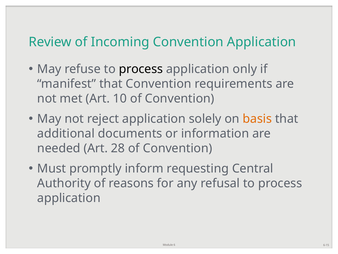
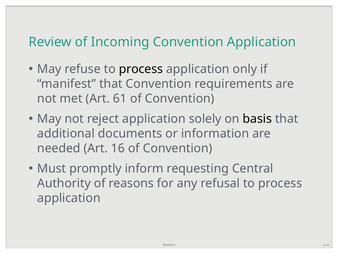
10: 10 -> 61
basis colour: orange -> black
28: 28 -> 16
